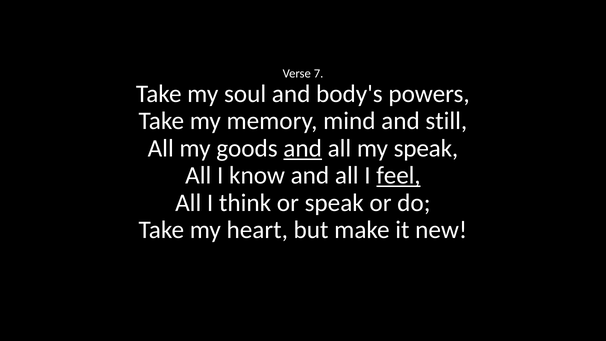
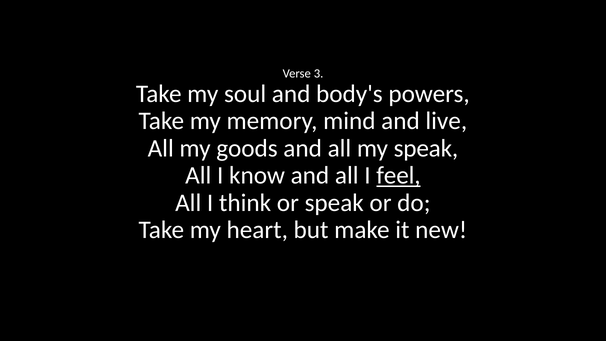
7: 7 -> 3
still: still -> live
and at (303, 148) underline: present -> none
